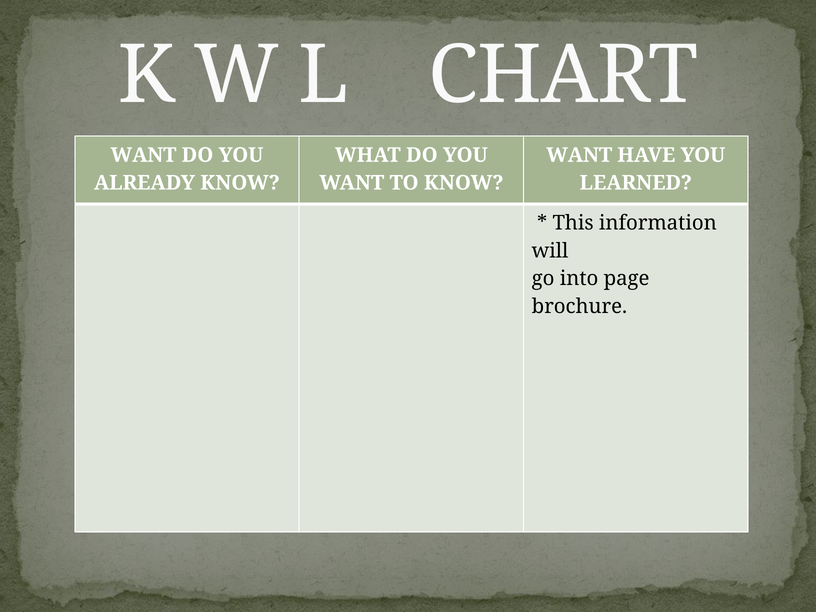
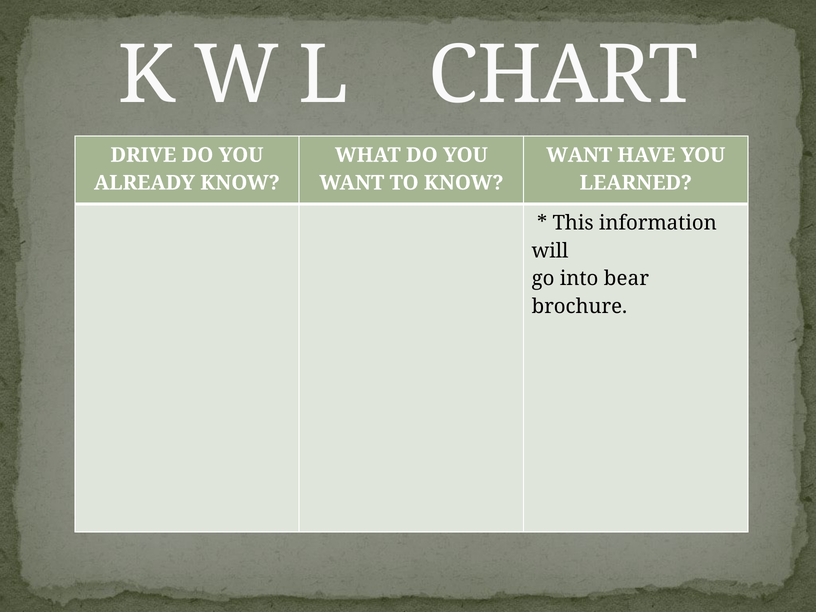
WANT at (143, 155): WANT -> DRIVE
page: page -> bear
